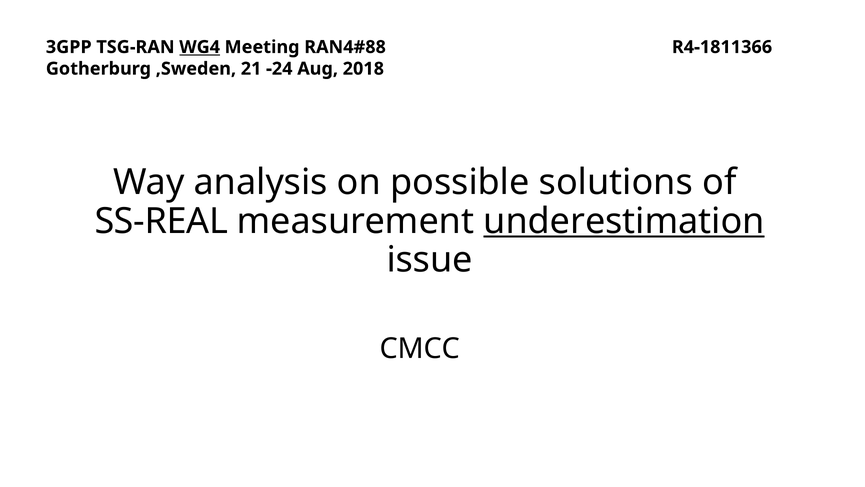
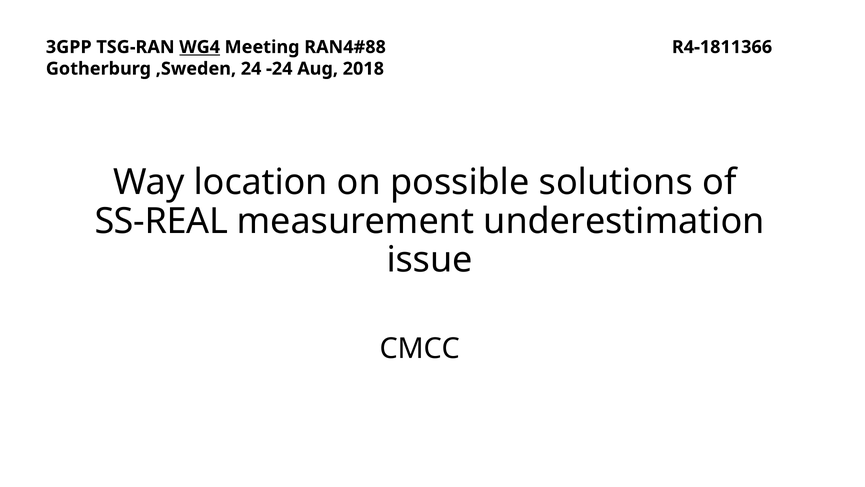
21: 21 -> 24
analysis: analysis -> location
underestimation underline: present -> none
